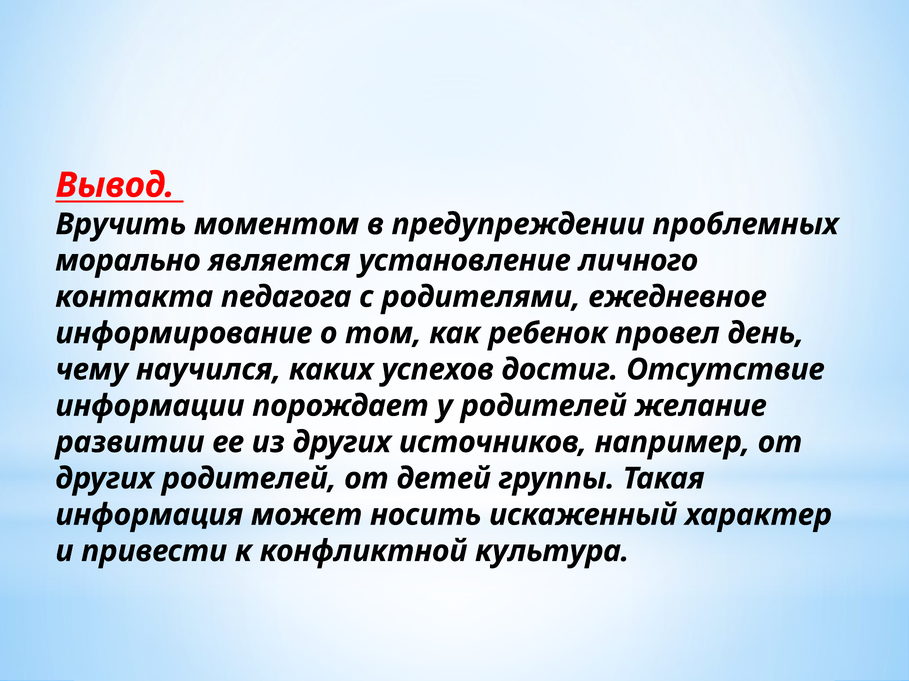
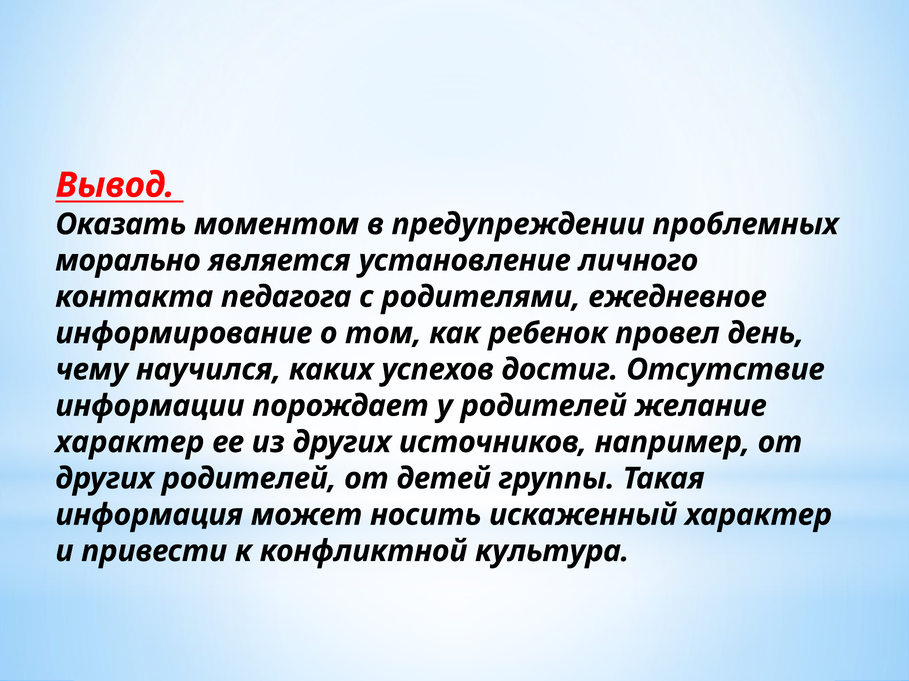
Вручить: Вручить -> Оказать
развитии at (130, 443): развитии -> характер
